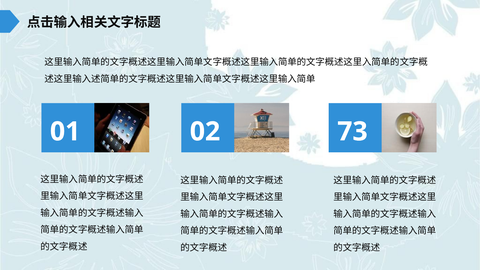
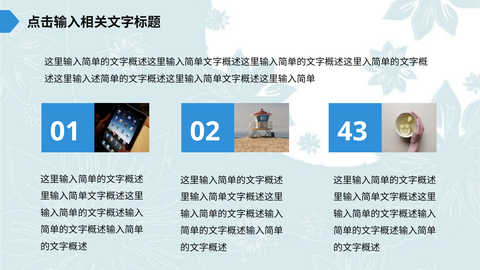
73: 73 -> 43
